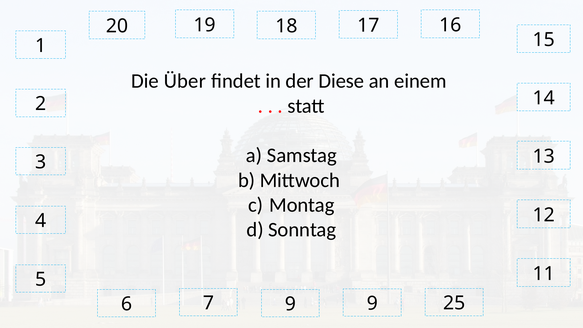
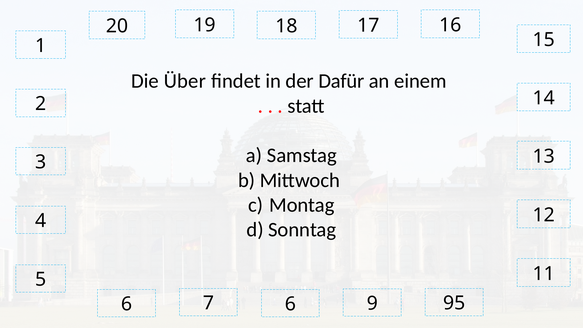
Diese: Diese -> Dafür
7 9: 9 -> 6
25: 25 -> 95
